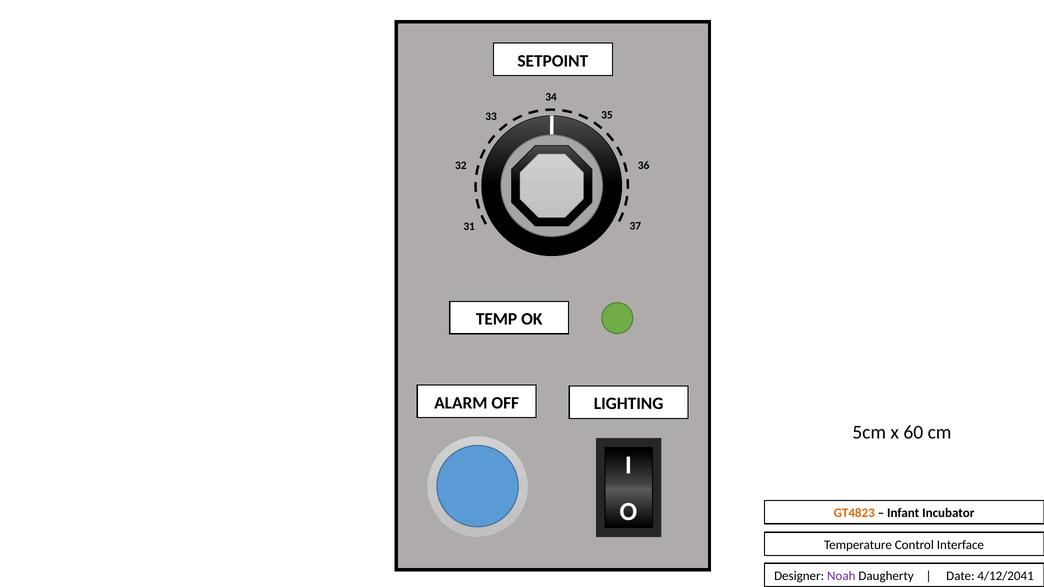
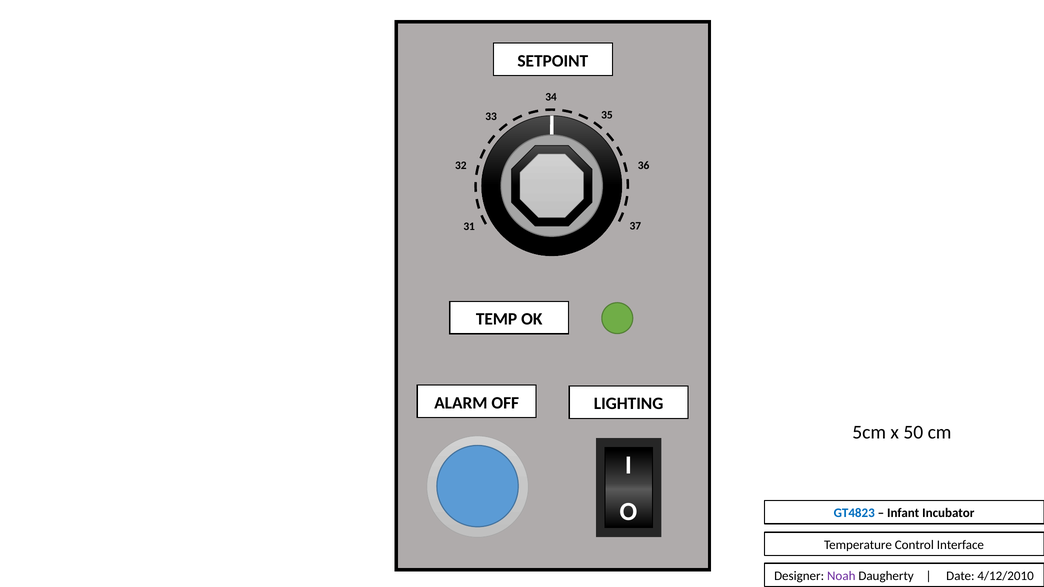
60: 60 -> 50
GT4823 colour: orange -> blue
4/12/2041: 4/12/2041 -> 4/12/2010
